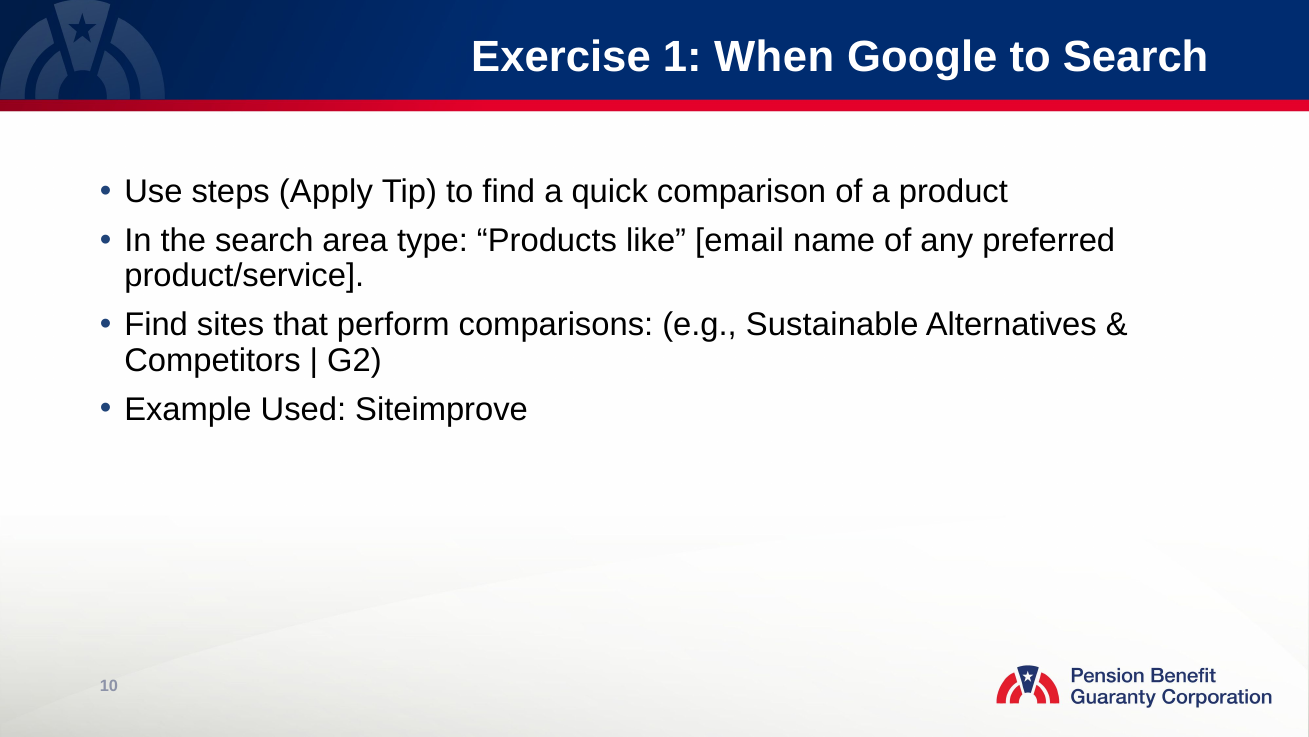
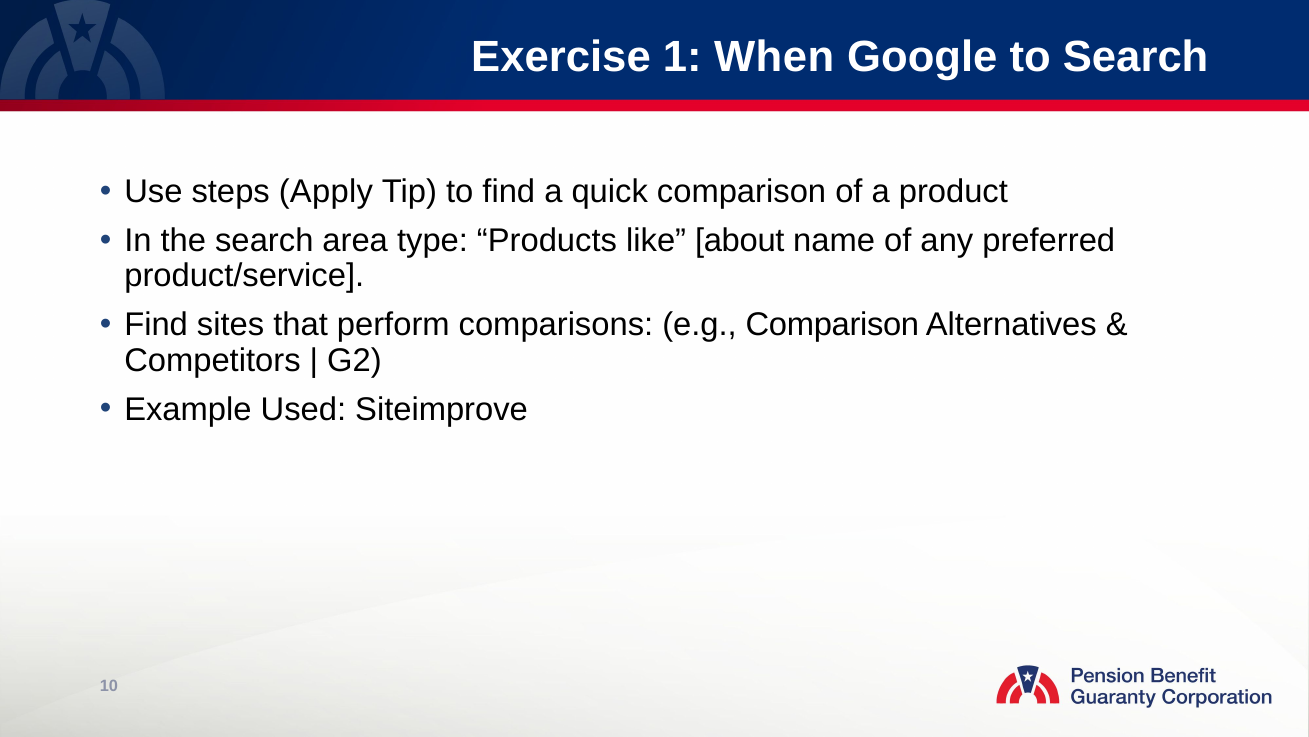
email: email -> about
e.g Sustainable: Sustainable -> Comparison
